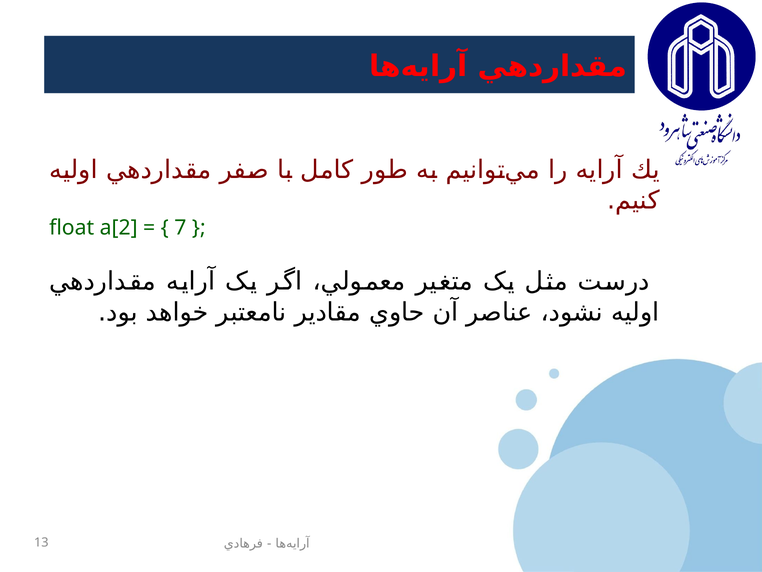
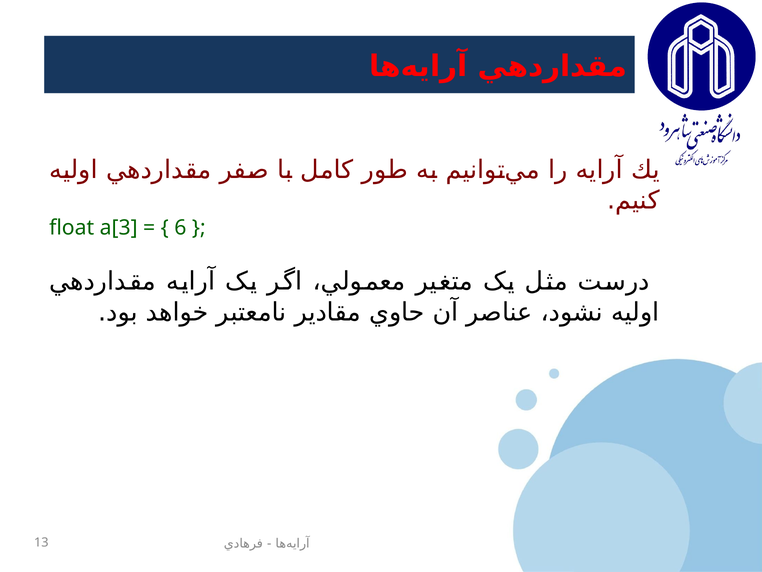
a[2: a[2 -> a[3
7: 7 -> 6
